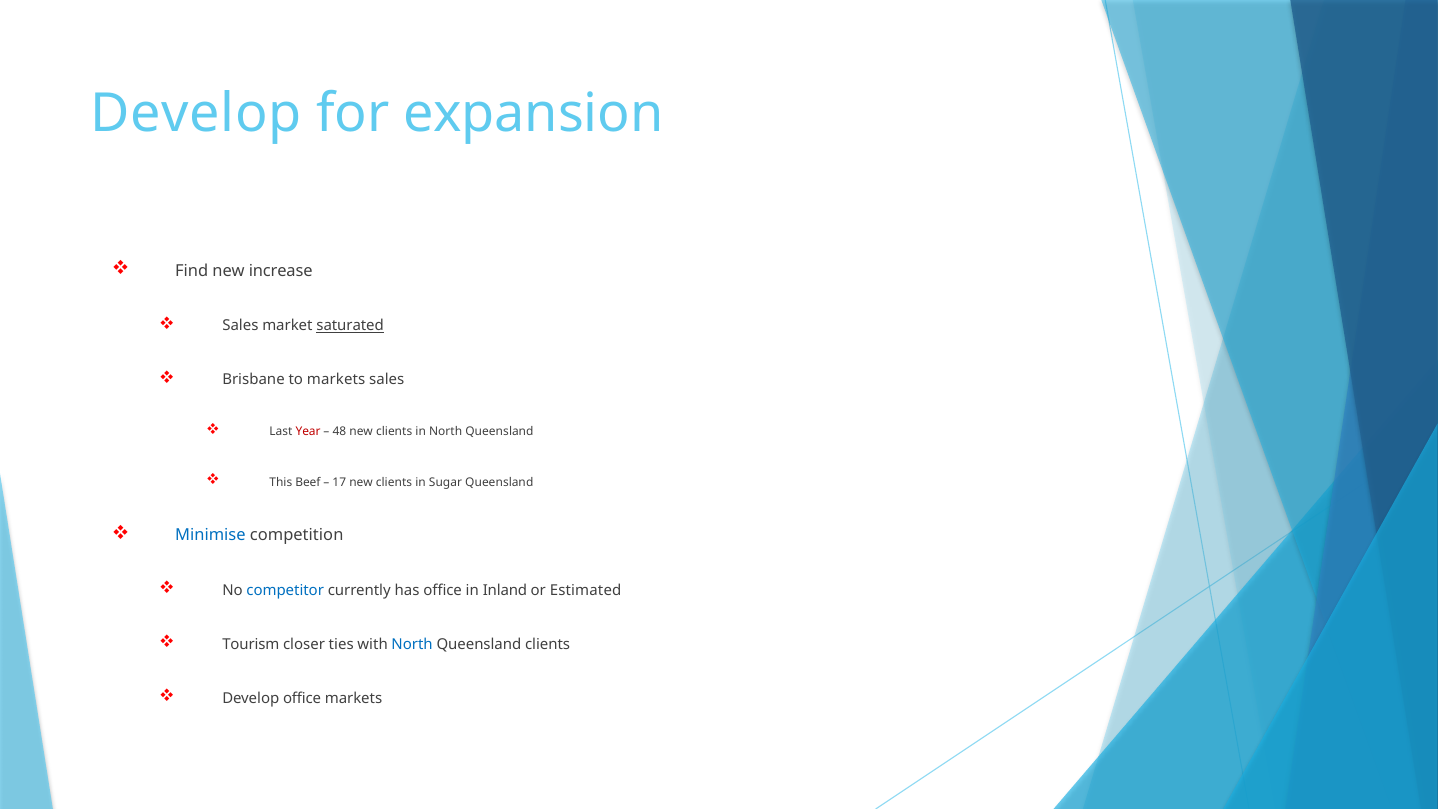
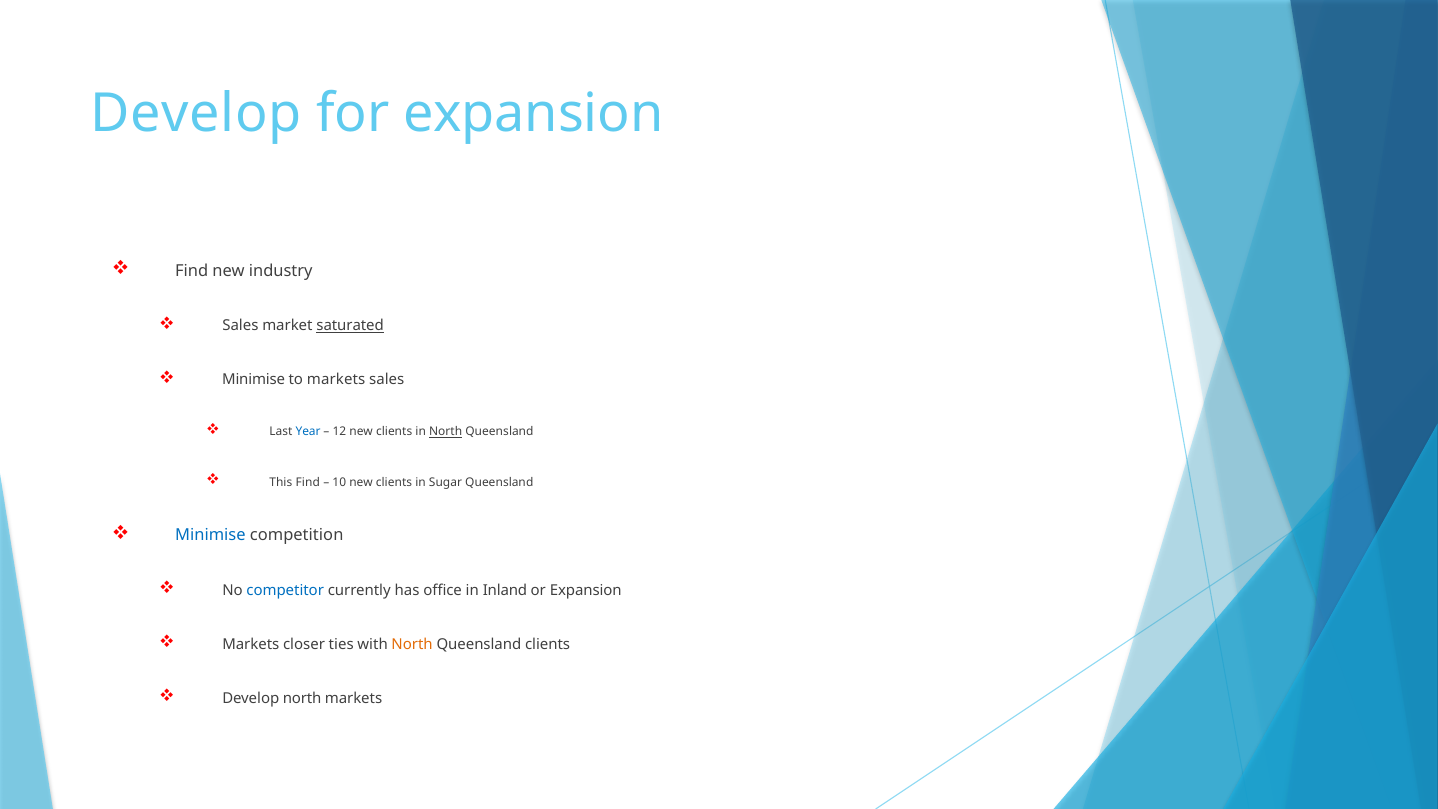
increase: increase -> industry
Brisbane at (254, 380): Brisbane -> Minimise
Year colour: red -> blue
48: 48 -> 12
North at (446, 432) underline: none -> present
This Beef: Beef -> Find
17: 17 -> 10
or Estimated: Estimated -> Expansion
Tourism at (251, 644): Tourism -> Markets
North at (412, 644) colour: blue -> orange
Develop office: office -> north
